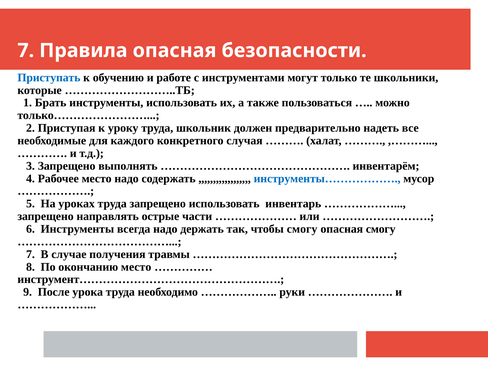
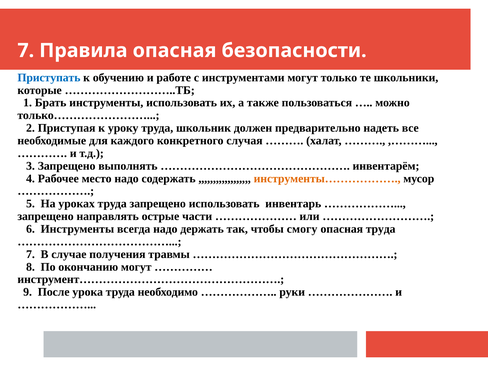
инструменты……………… colour: blue -> orange
опасная смогу: смогу -> труда
окончанию место: место -> могут
